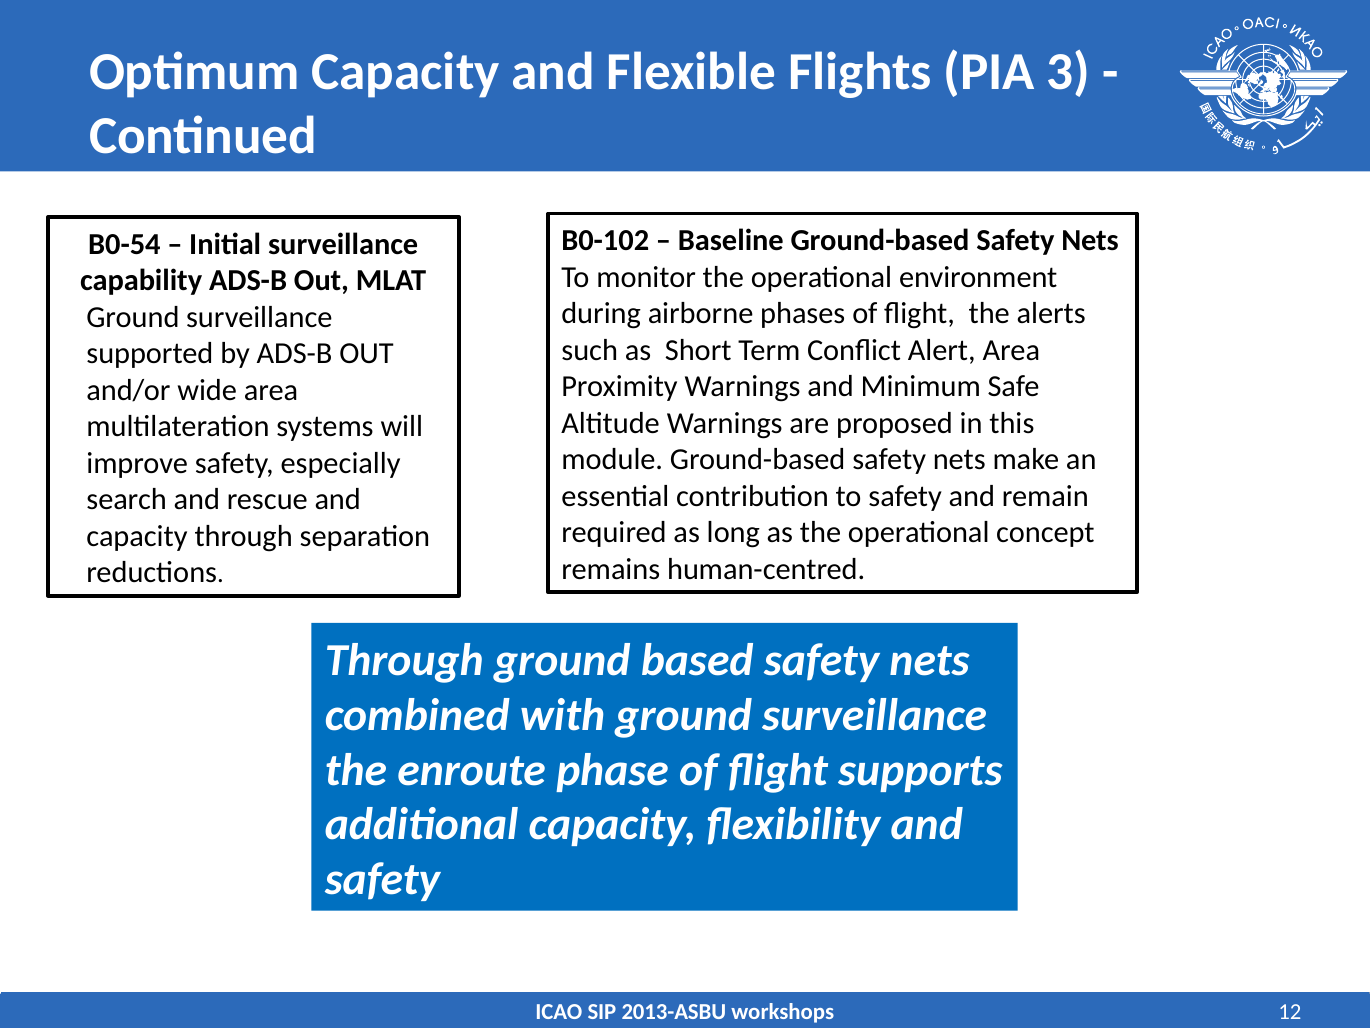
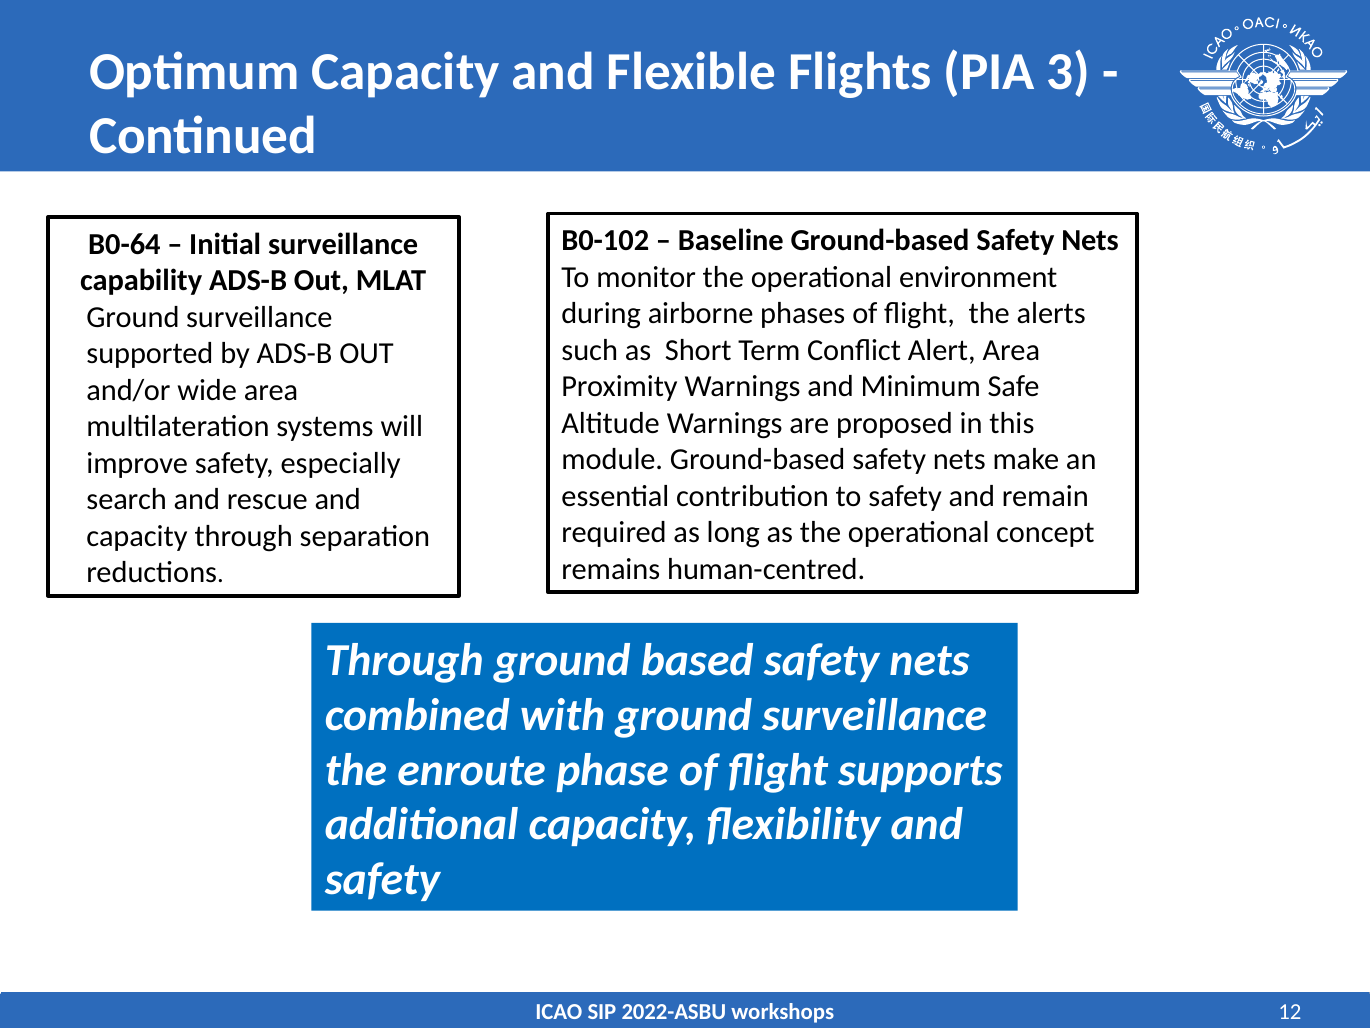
B0-54: B0-54 -> B0-64
2013-ASBU: 2013-ASBU -> 2022-ASBU
